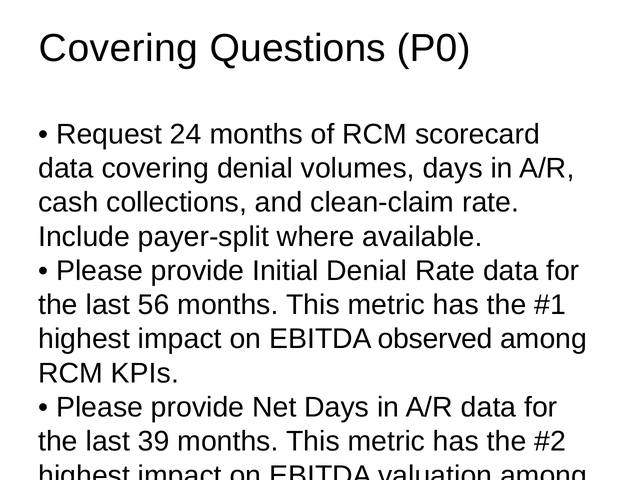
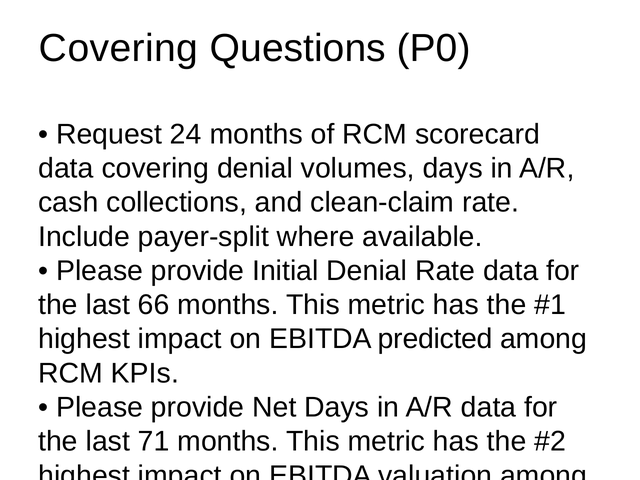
56: 56 -> 66
observed: observed -> predicted
39: 39 -> 71
